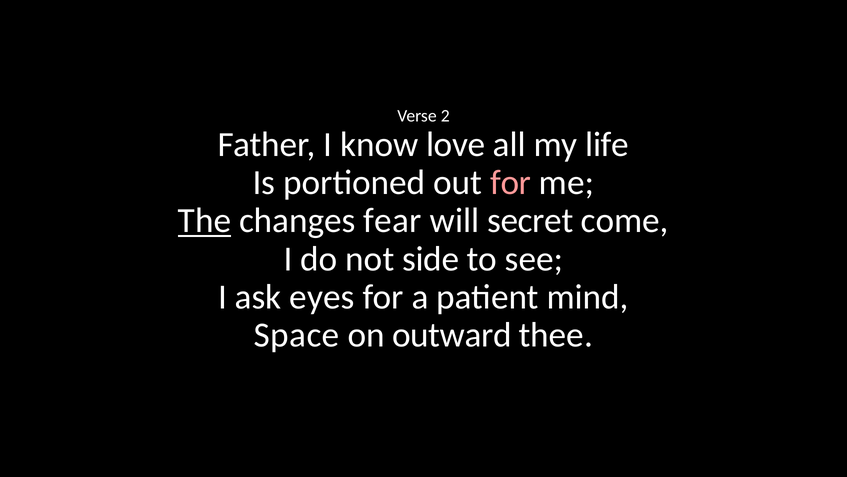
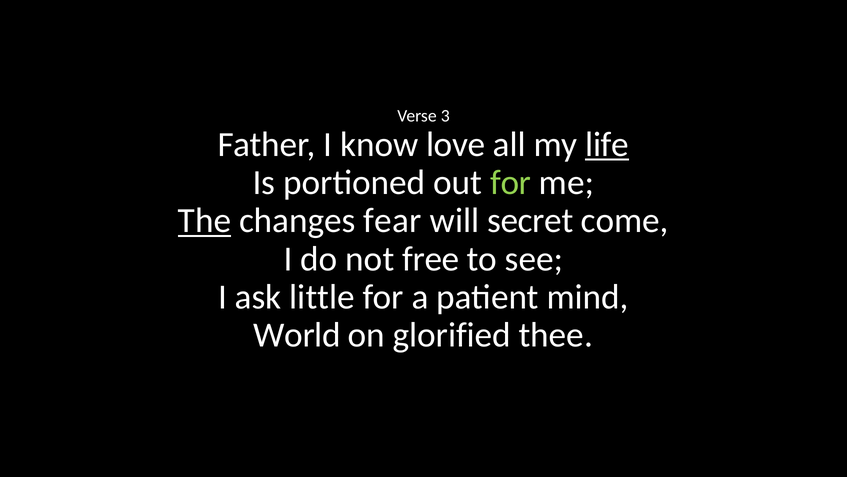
2: 2 -> 3
life underline: none -> present
for at (511, 182) colour: pink -> light green
side: side -> free
eyes: eyes -> little
Space: Space -> World
outward: outward -> glorified
